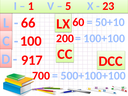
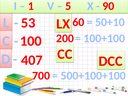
23: 23 -> 90
66: 66 -> 53
917: 917 -> 407
